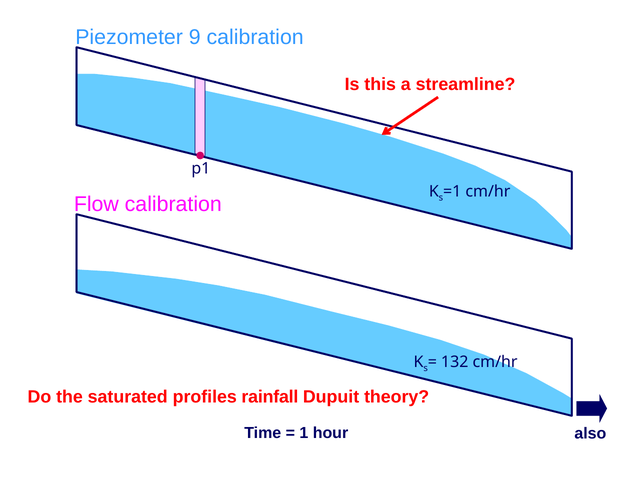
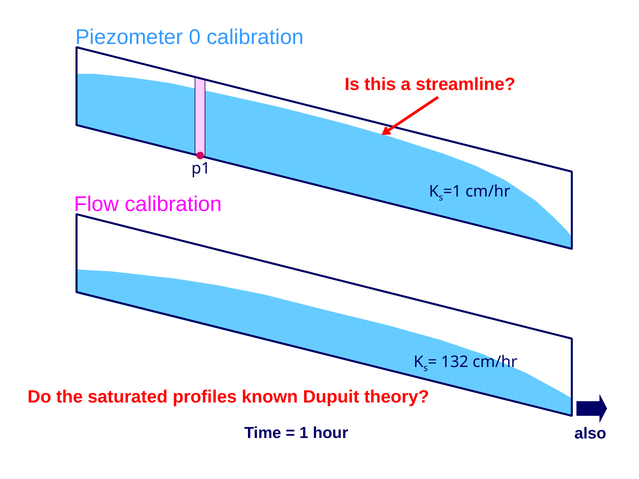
9: 9 -> 0
rainfall: rainfall -> known
